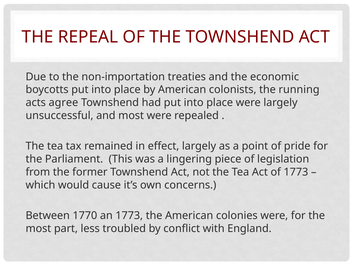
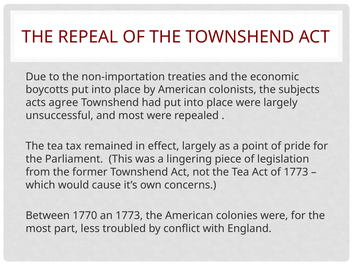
running: running -> subjects
